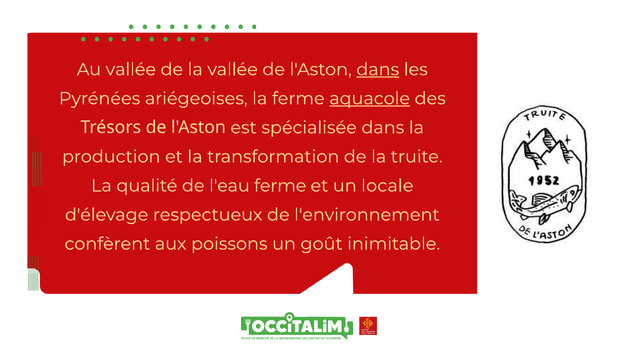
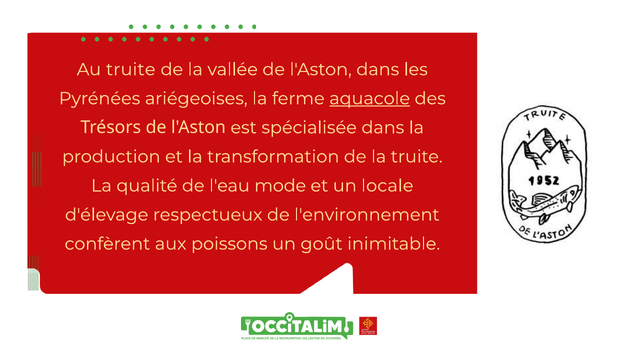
Au vallée: vallée -> truite
dans at (378, 69) underline: present -> none
l'eau ferme: ferme -> mode
